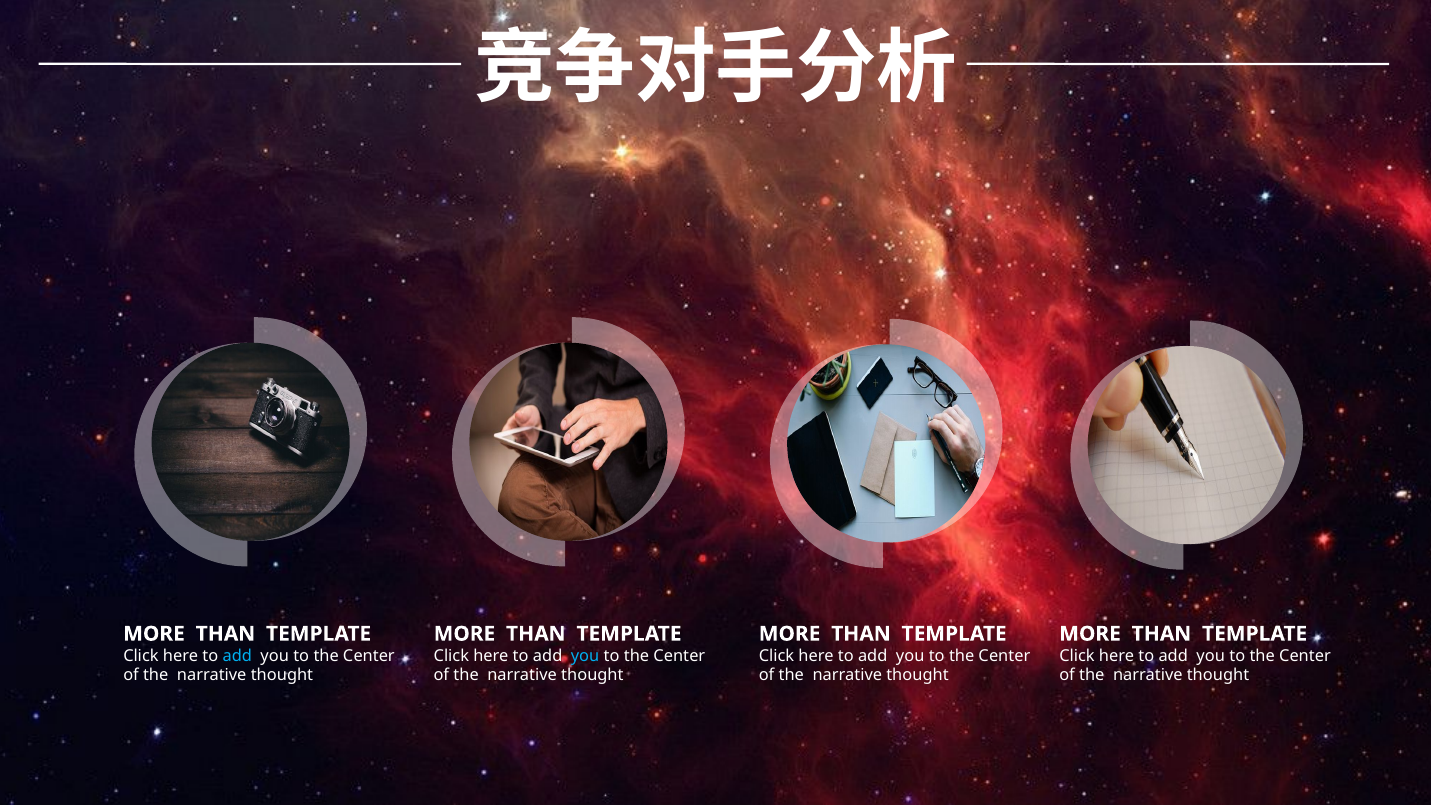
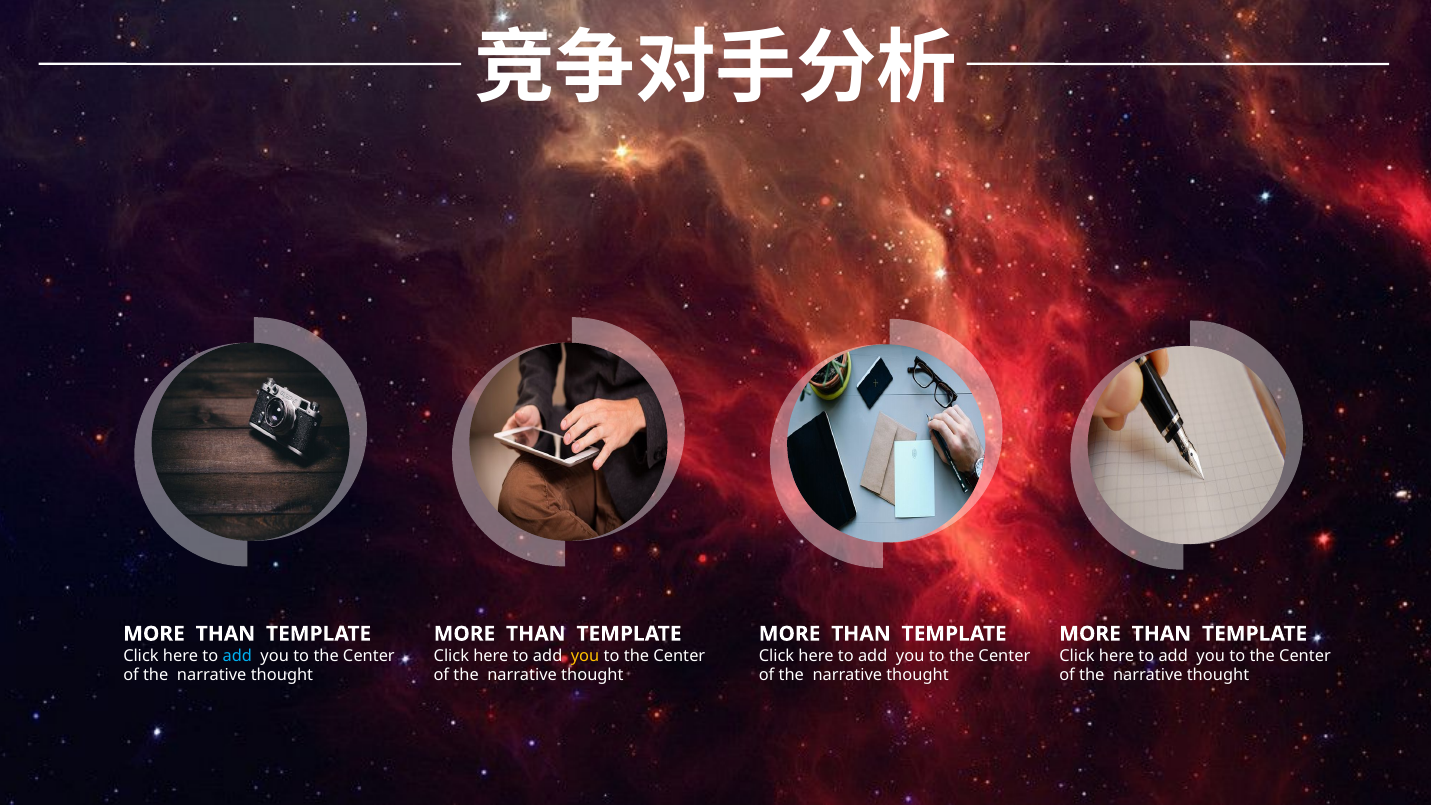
you at (585, 656) colour: light blue -> yellow
